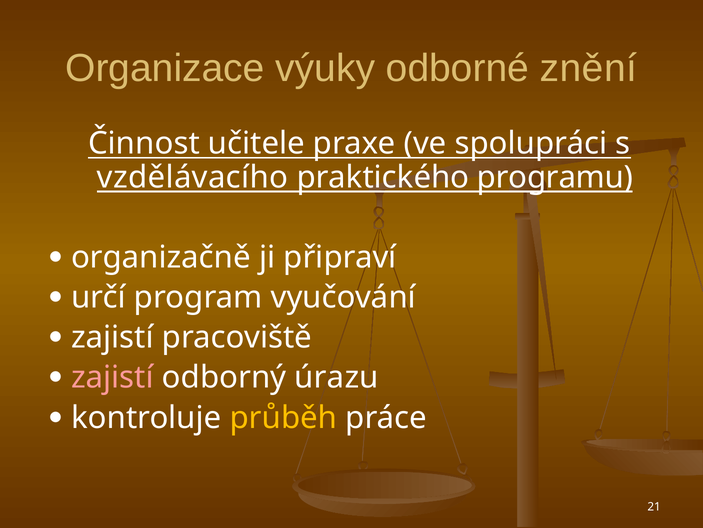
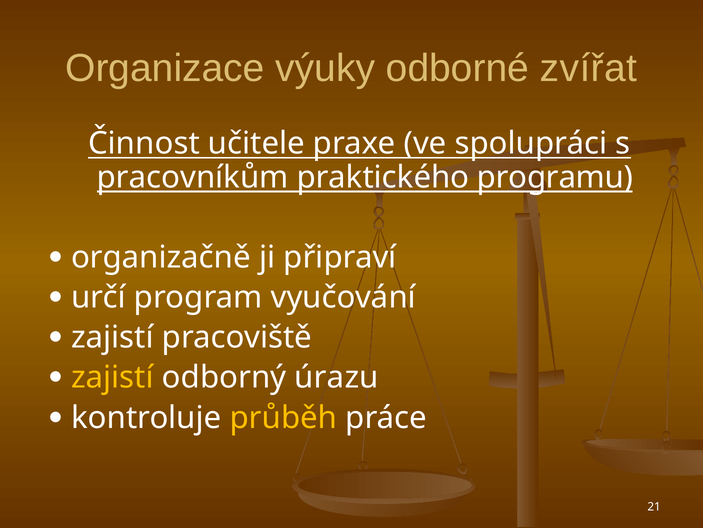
znění: znění -> zvířat
vzdělávacího: vzdělávacího -> pracovníkům
zajistí at (112, 377) colour: pink -> yellow
